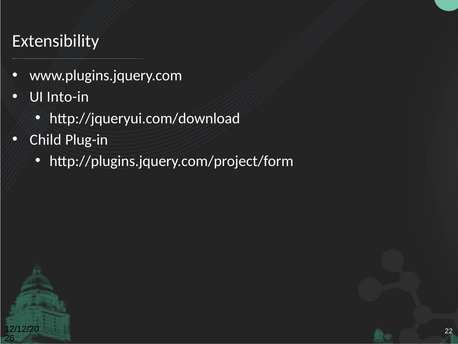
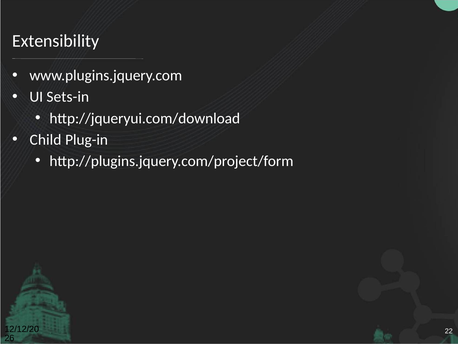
Into-in: Into-in -> Sets-in
